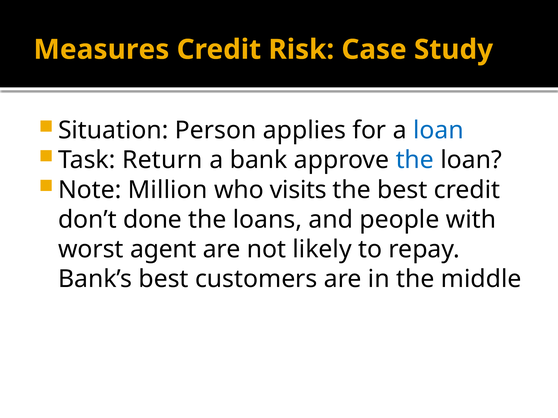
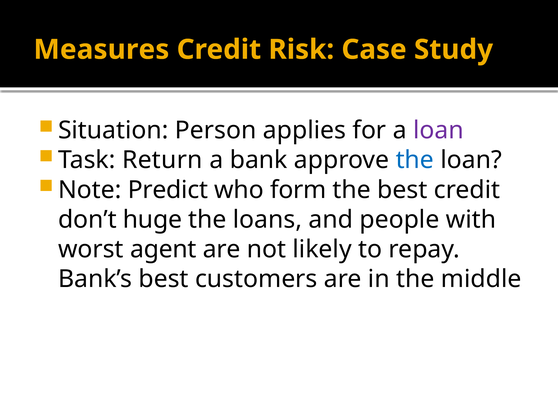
loan at (438, 131) colour: blue -> purple
Million: Million -> Predict
visits: visits -> form
done: done -> huge
